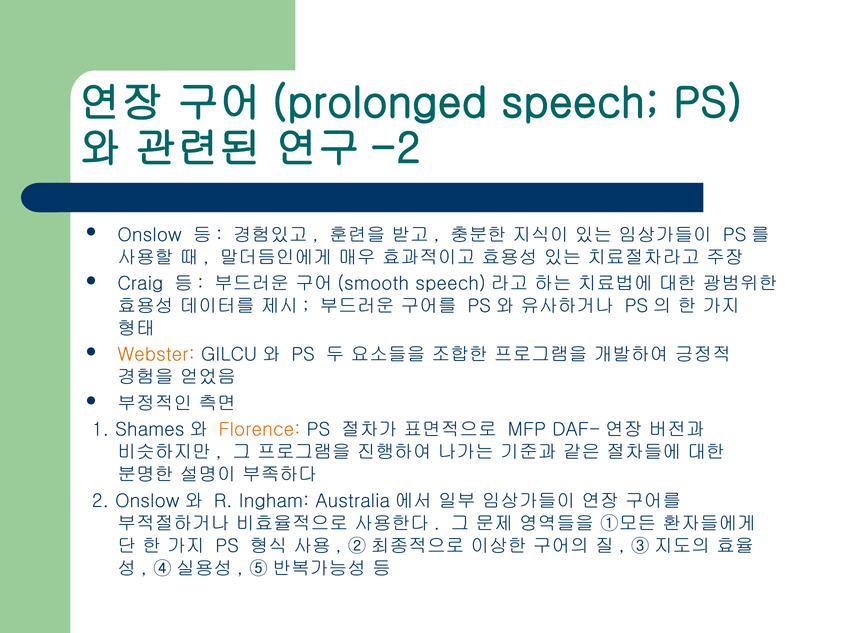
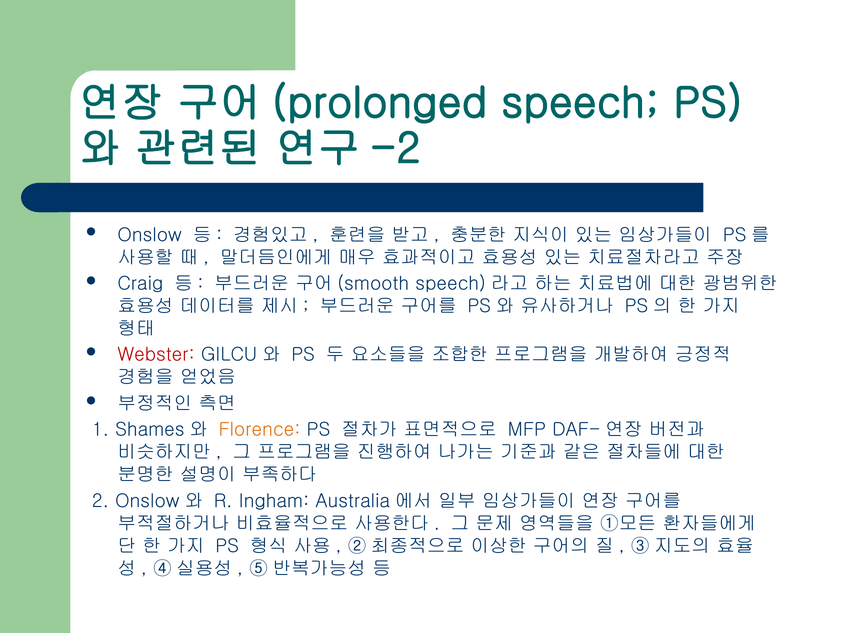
Webster colour: orange -> red
